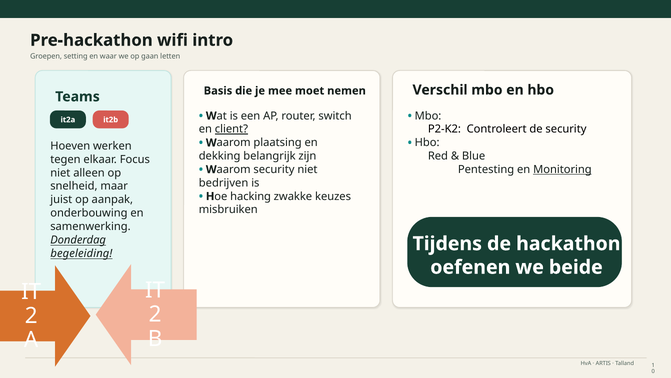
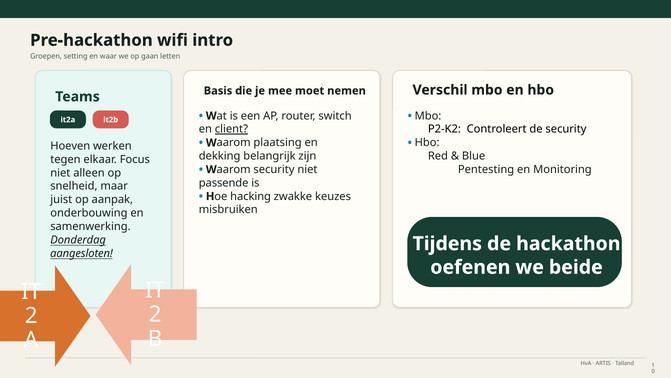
Monitoring underline: present -> none
bedrijven: bedrijven -> passende
begeleiding: begeleiding -> aangesloten
